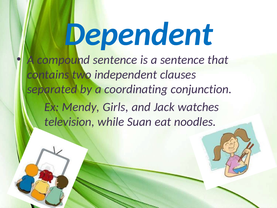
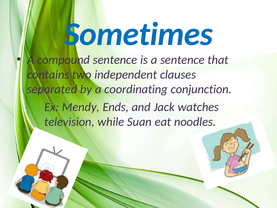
Dependent: Dependent -> Sometimes
Girls: Girls -> Ends
